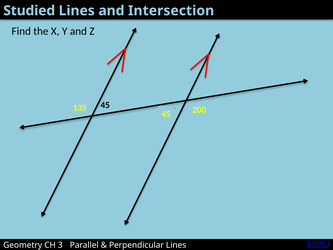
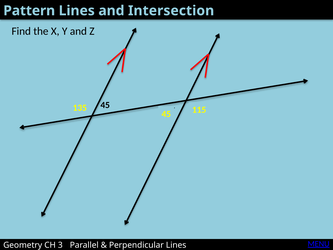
Studied: Studied -> Pattern
200: 200 -> 115
